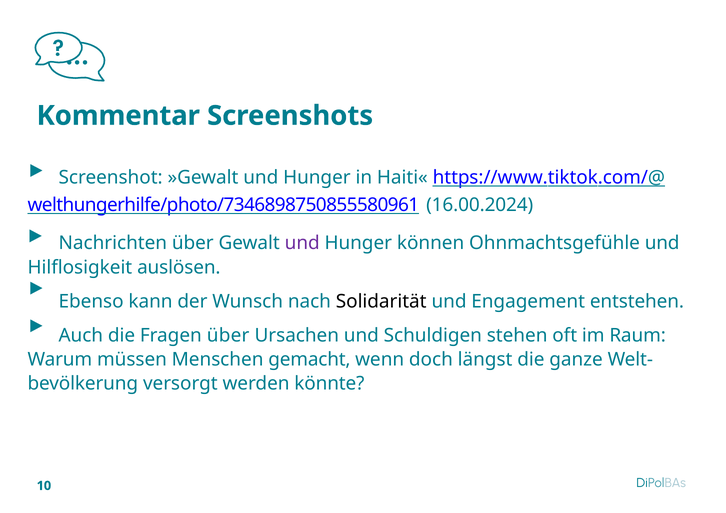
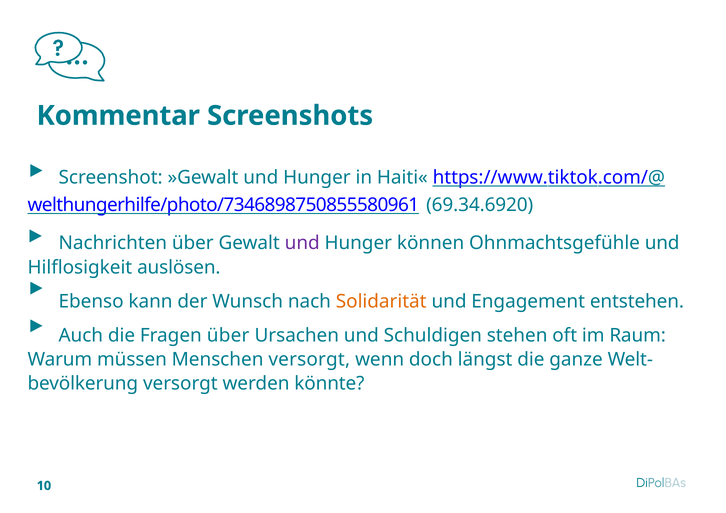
16.00.2024: 16.00.2024 -> 69.34.6920
Solidarität colour: black -> orange
Menschen gemacht: gemacht -> versorgt
